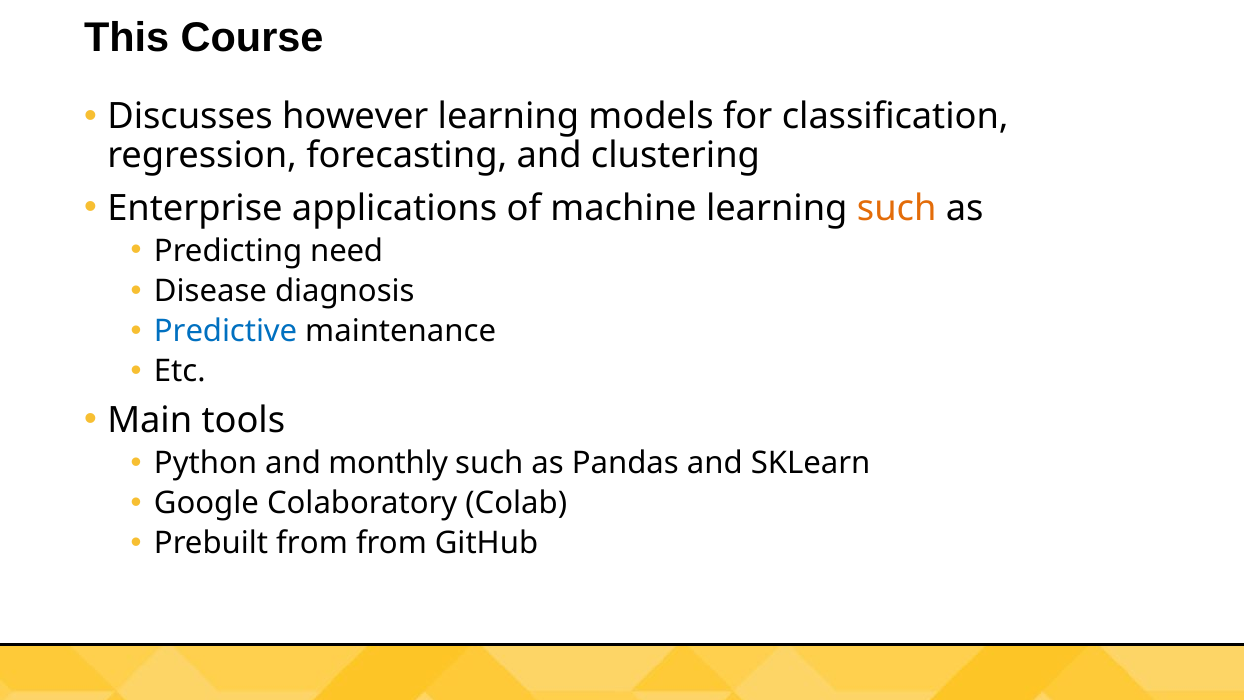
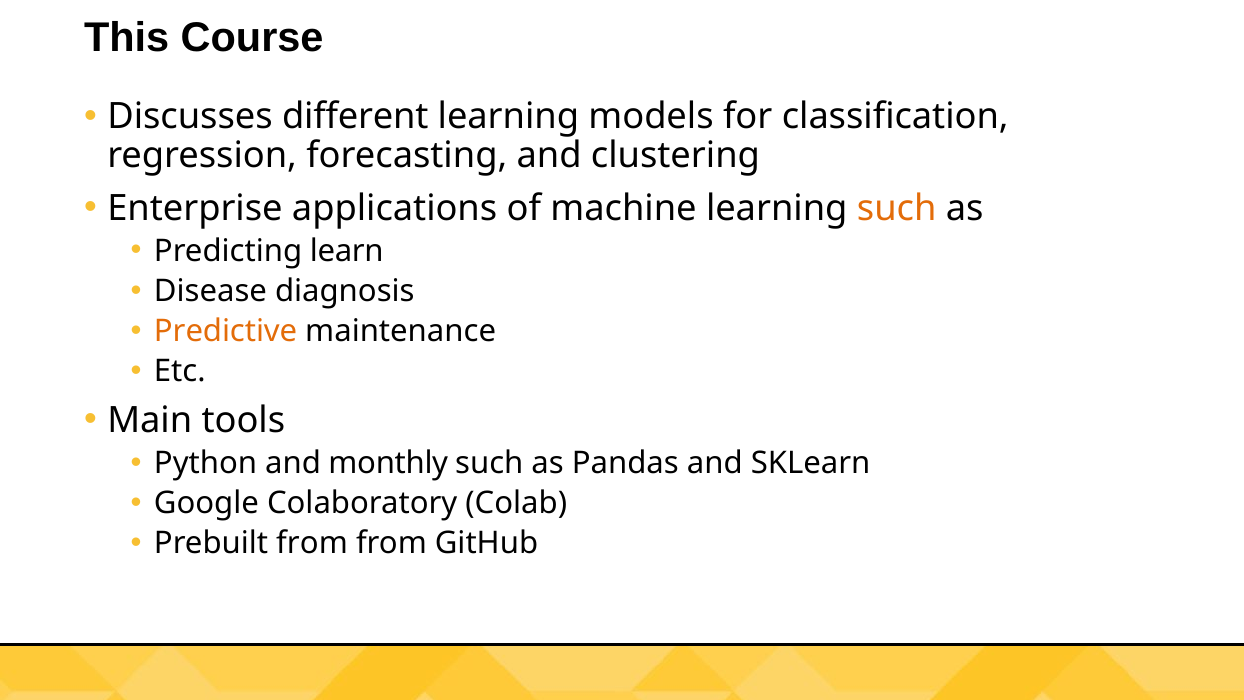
however: however -> different
need: need -> learn
Predictive colour: blue -> orange
